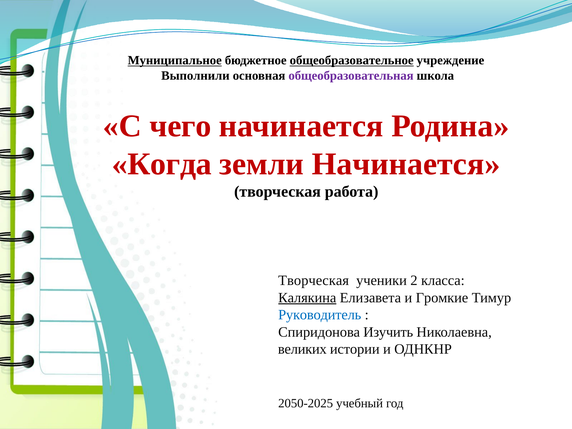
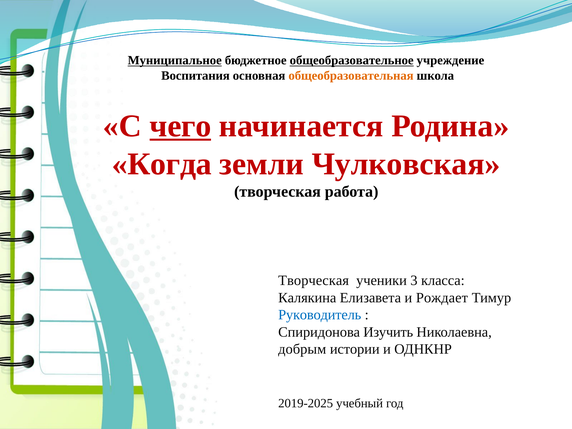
Выполнили: Выполнили -> Воспитания
общеобразовательная colour: purple -> orange
чего underline: none -> present
земли Начинается: Начинается -> Чулковская
2: 2 -> 3
Калякина underline: present -> none
Громкие: Громкие -> Рождает
великих: великих -> добрым
2050-2025: 2050-2025 -> 2019-2025
